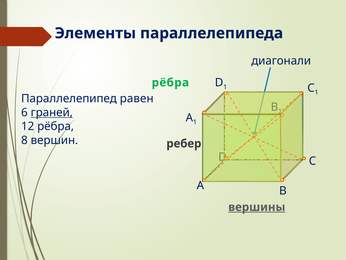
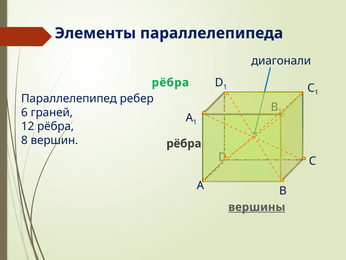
равен: равен -> ребер
граней underline: present -> none
ребер at (184, 143): ребер -> рёбра
